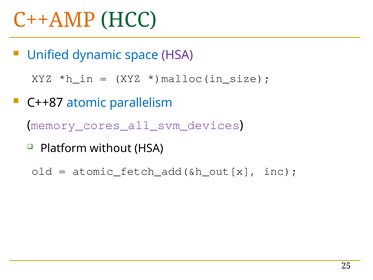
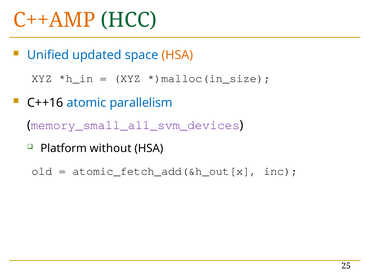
dynamic: dynamic -> updated
HSA at (177, 55) colour: purple -> orange
C++87: C++87 -> C++16
memory_cores_all_svm_devices: memory_cores_all_svm_devices -> memory_small_all_svm_devices
